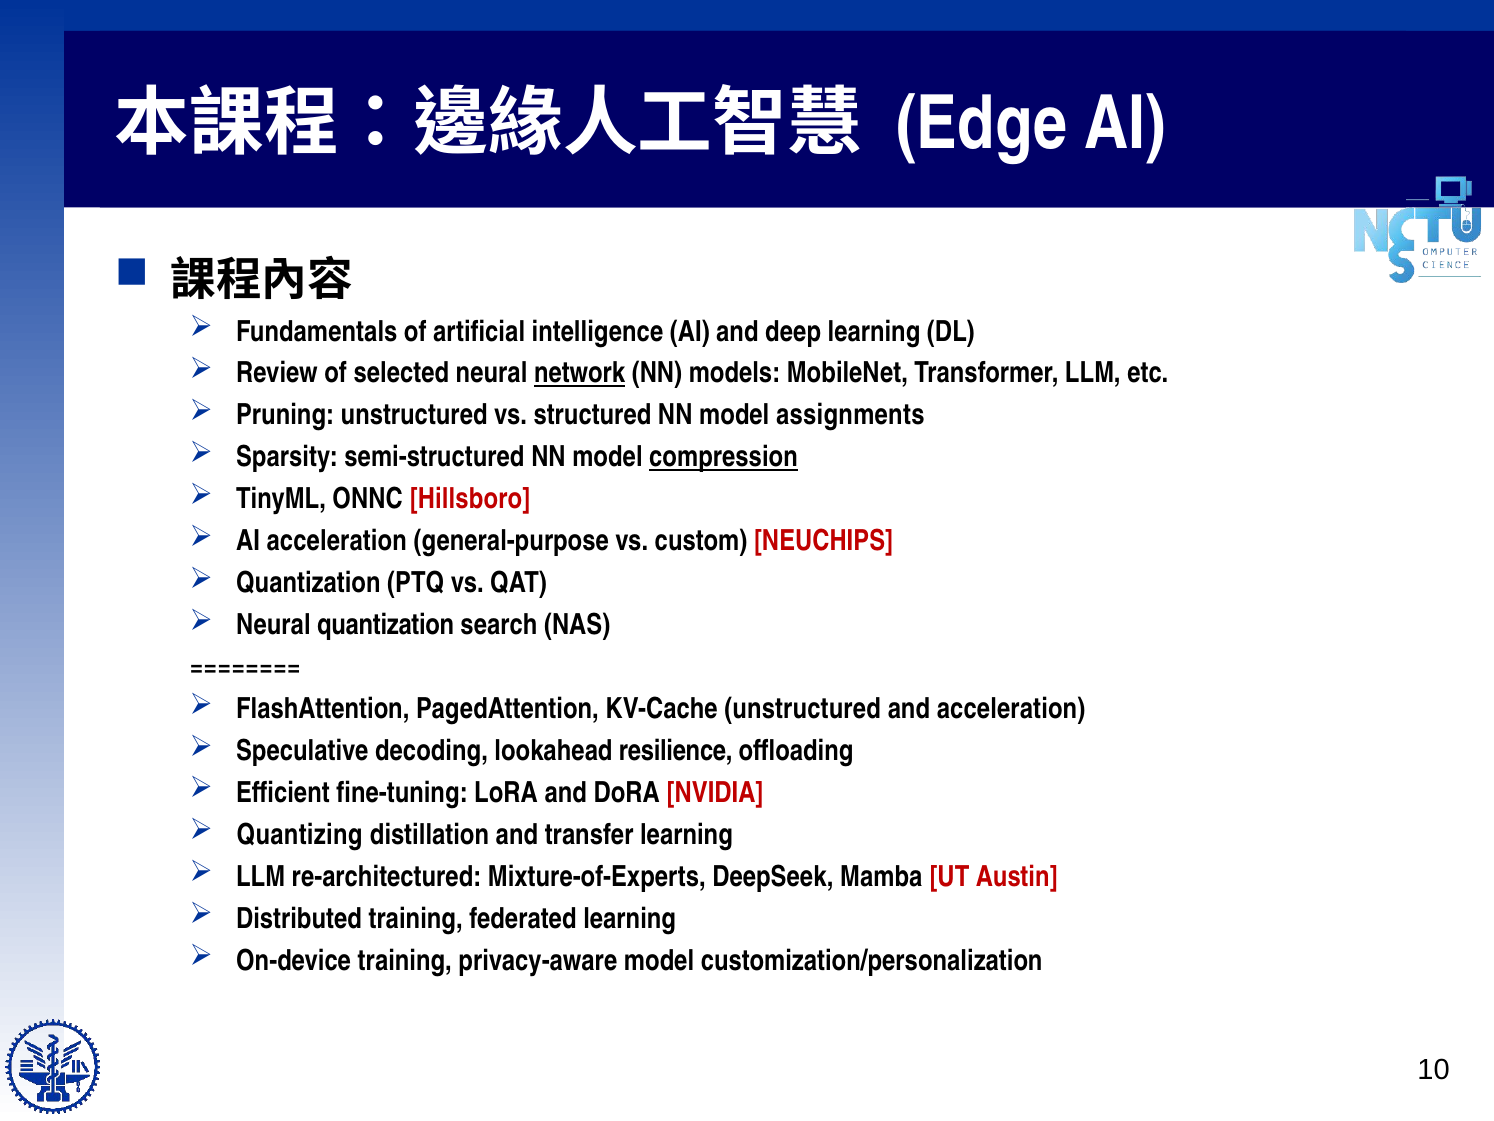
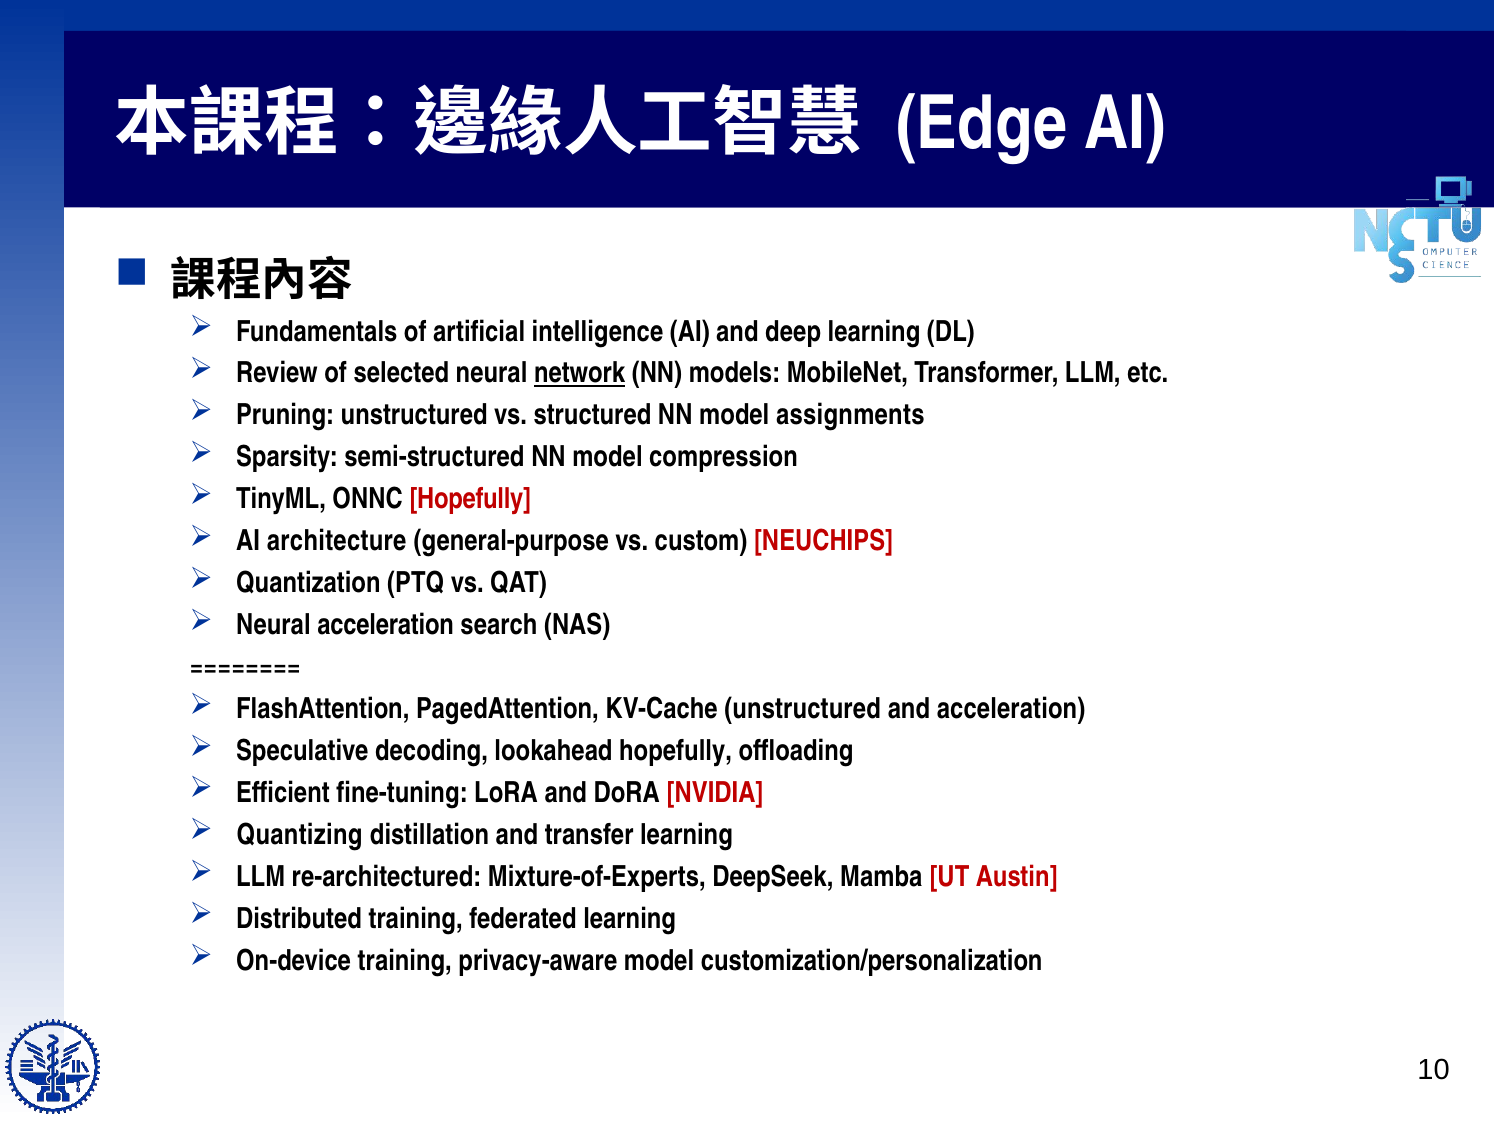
compression underline: present -> none
ONNC Hillsboro: Hillsboro -> Hopefully
AI acceleration: acceleration -> architecture
Neural quantization: quantization -> acceleration
lookahead resilience: resilience -> hopefully
